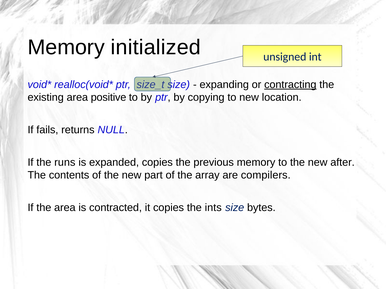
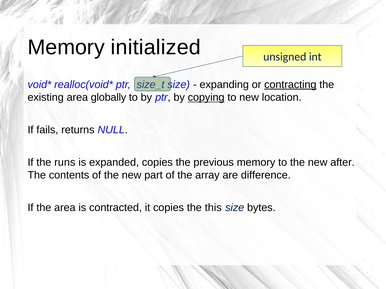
positive: positive -> globally
copying underline: none -> present
compilers: compilers -> difference
ints: ints -> this
